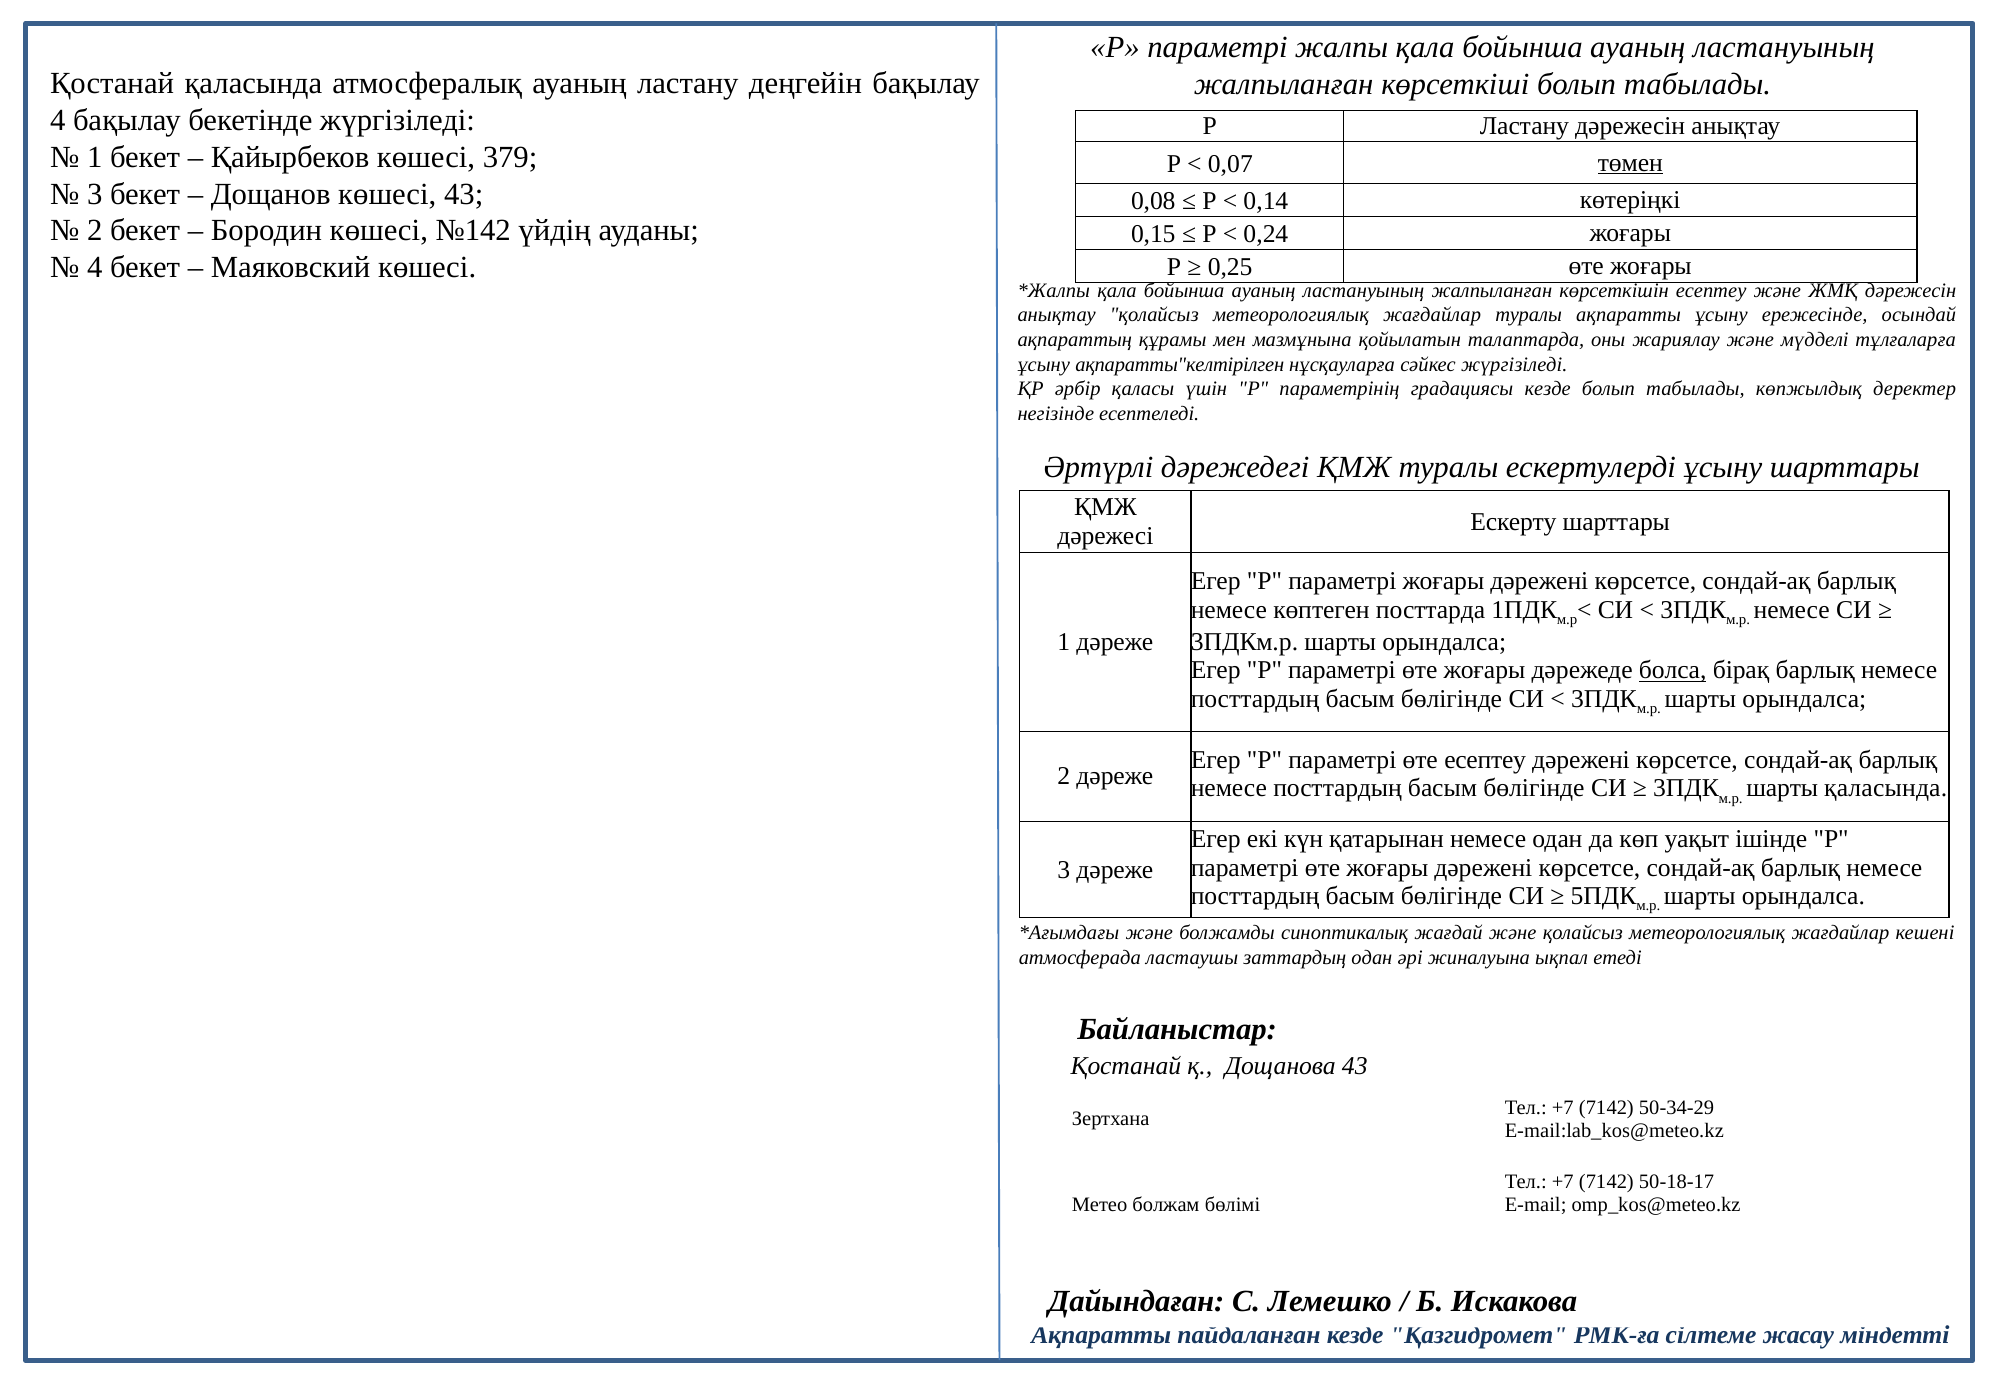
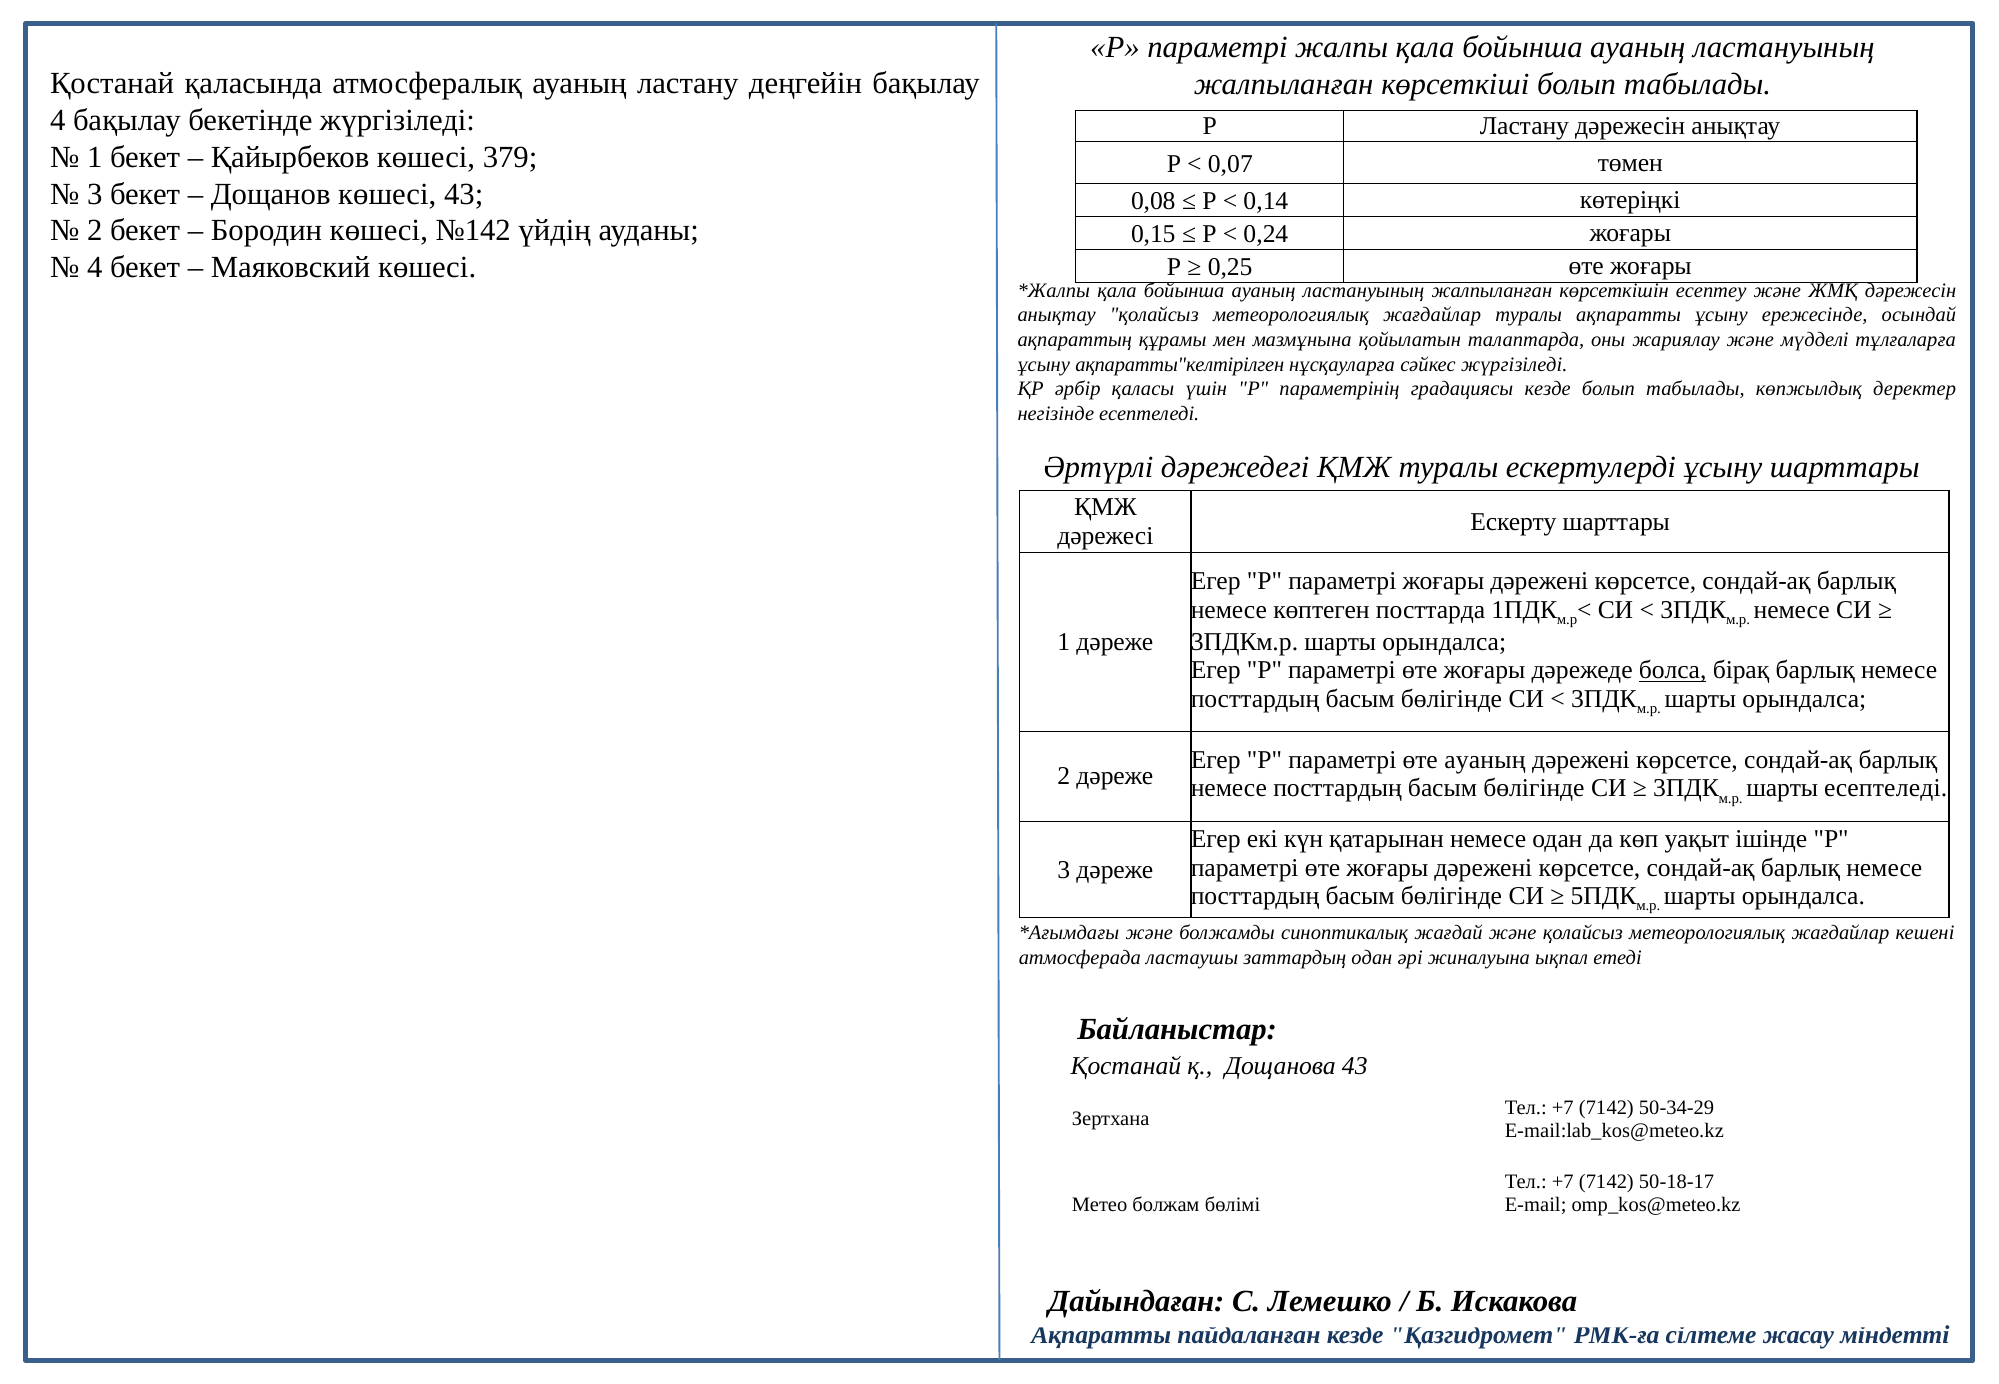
төмен underline: present -> none
өте есептеу: есептеу -> ауаның
шарты қаласында: қаласында -> есептеледі
